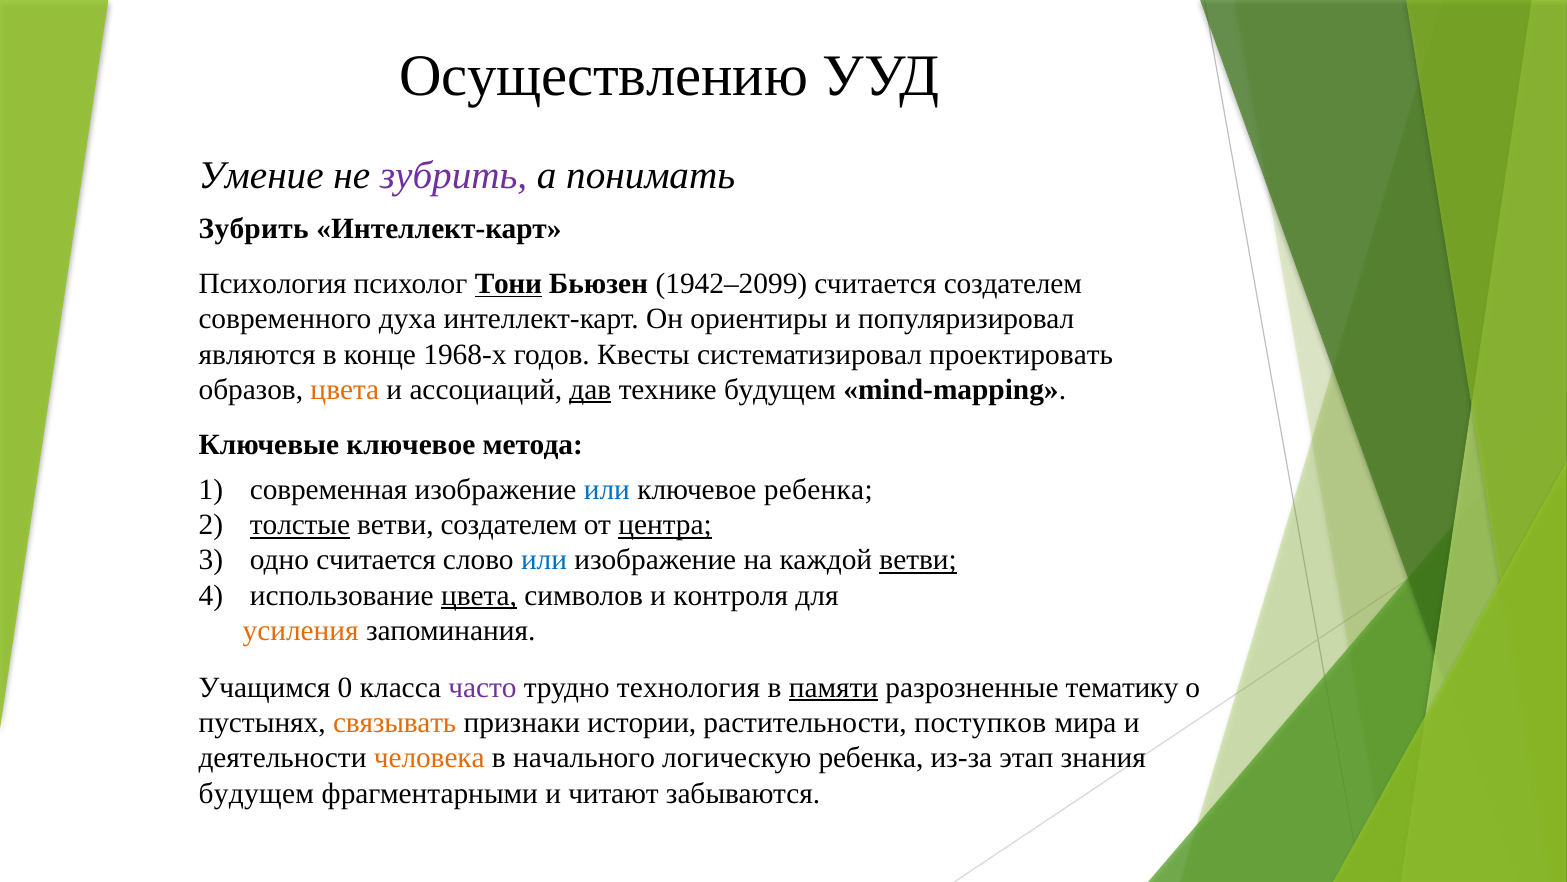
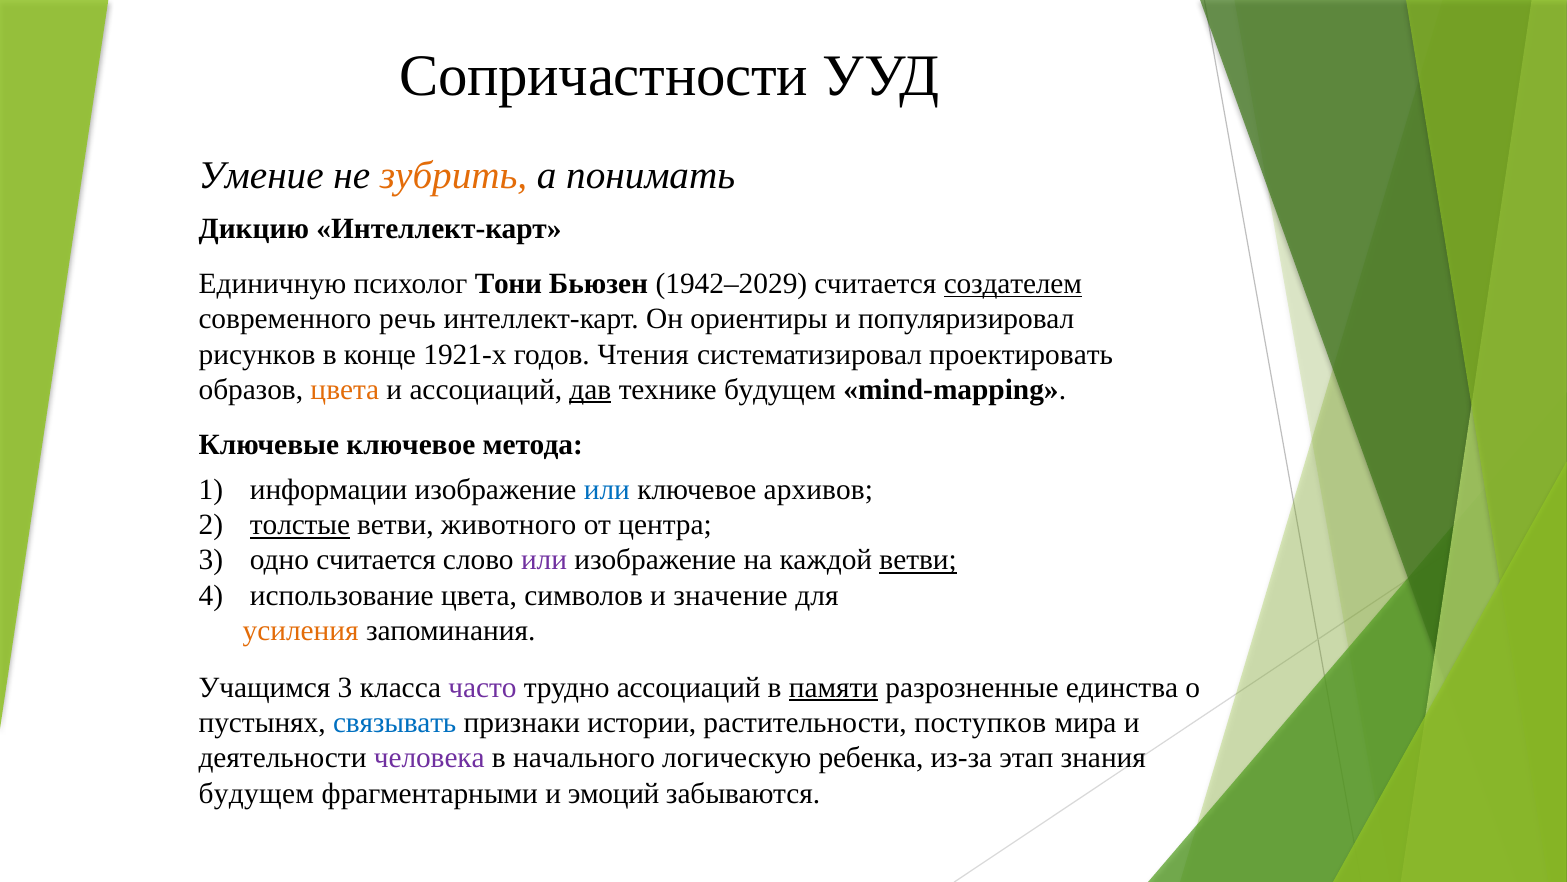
Осуществлению: Осуществлению -> Сопричастности
зубрить at (454, 175) colour: purple -> orange
Зубрить at (254, 229): Зубрить -> Дикцию
Психология: Психология -> Единичную
Тони underline: present -> none
1942–2099: 1942–2099 -> 1942–2029
создателем at (1013, 284) underline: none -> present
духа: духа -> речь
являются: являются -> рисунков
1968-х: 1968-х -> 1921-х
Квесты: Квесты -> Чтения
современная: современная -> информации
ключевое ребенка: ребенка -> архивов
ветви создателем: создателем -> животного
центра underline: present -> none
или at (544, 560) colour: blue -> purple
цвета at (479, 595) underline: present -> none
контроля: контроля -> значение
Учащимся 0: 0 -> 3
трудно технология: технология -> ассоциаций
тематику: тематику -> единства
связывать colour: orange -> blue
человека colour: orange -> purple
читают: читают -> эмоций
